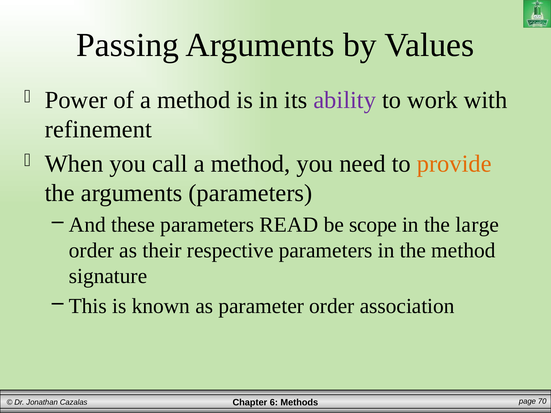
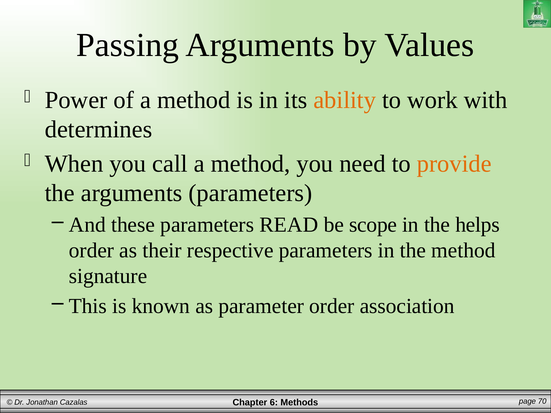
ability colour: purple -> orange
refinement: refinement -> determines
large: large -> helps
